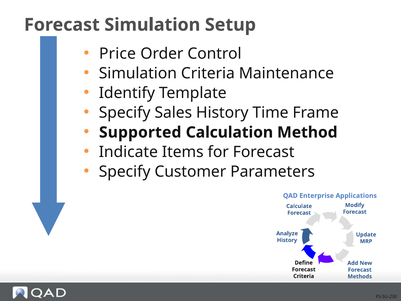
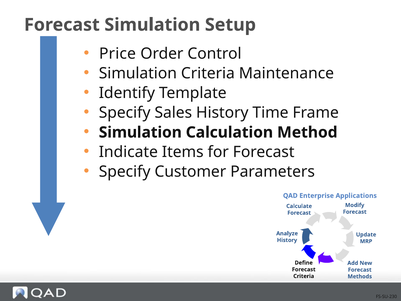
Supported at (140, 132): Supported -> Simulation
